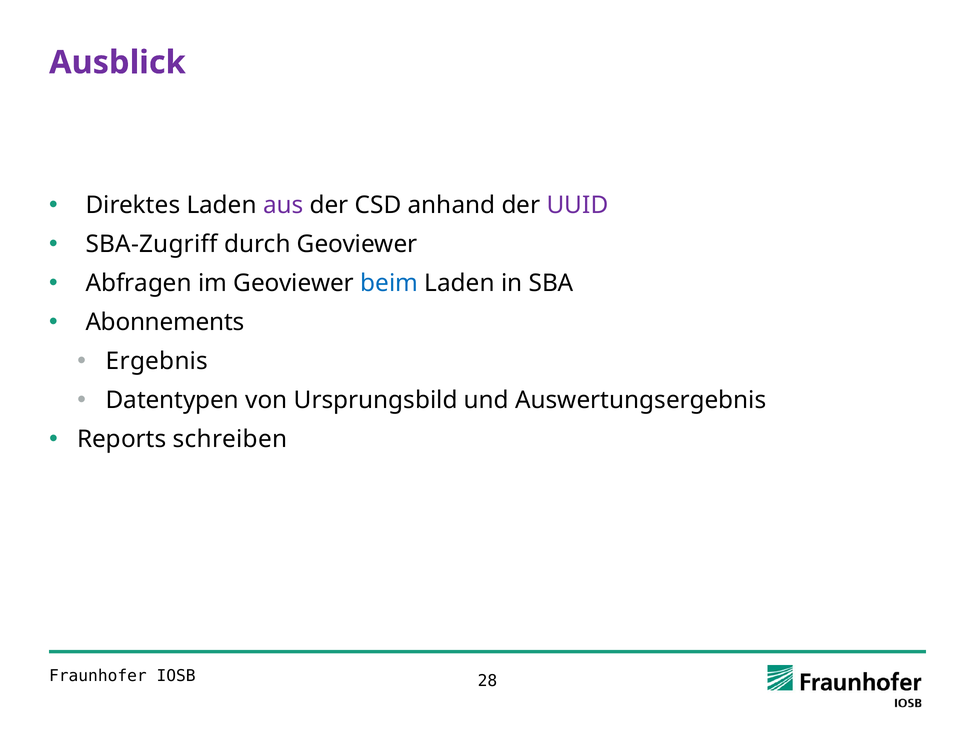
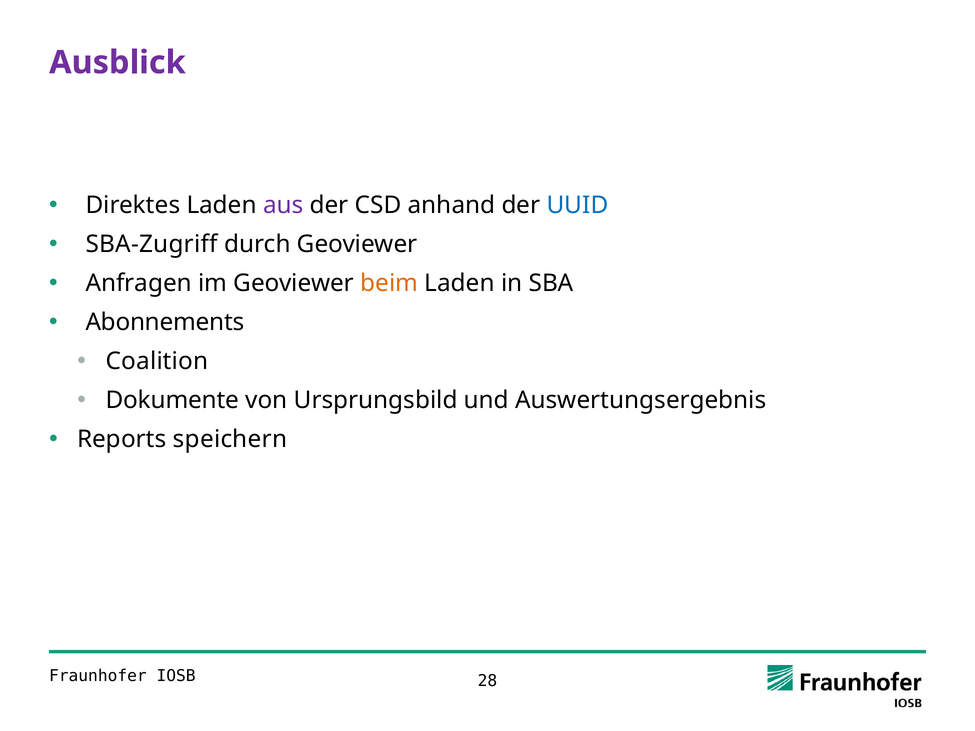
UUID colour: purple -> blue
Abfragen: Abfragen -> Anfragen
beim colour: blue -> orange
Ergebnis: Ergebnis -> Coalition
Datentypen: Datentypen -> Dokumente
schreiben: schreiben -> speichern
